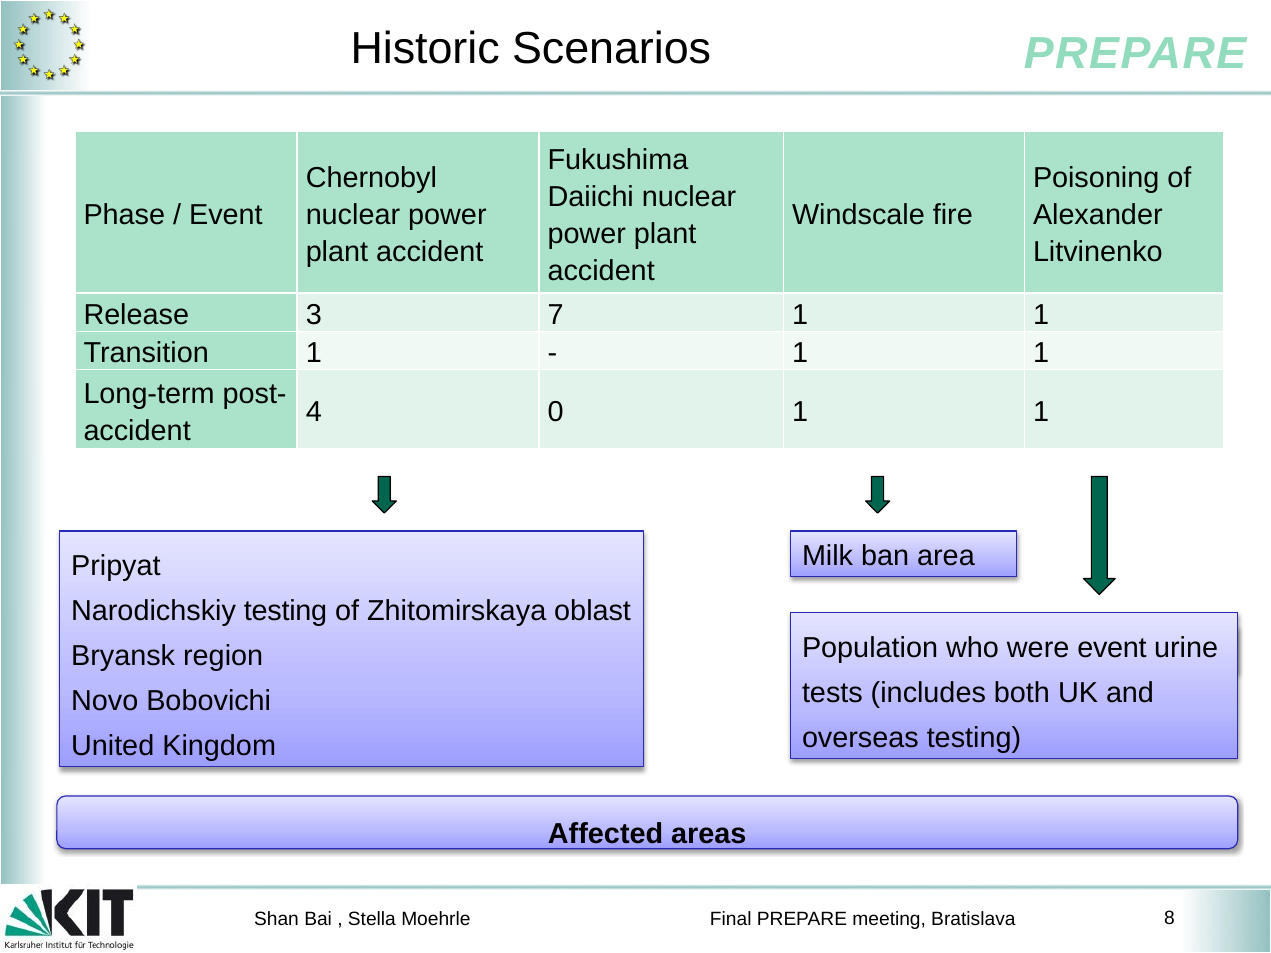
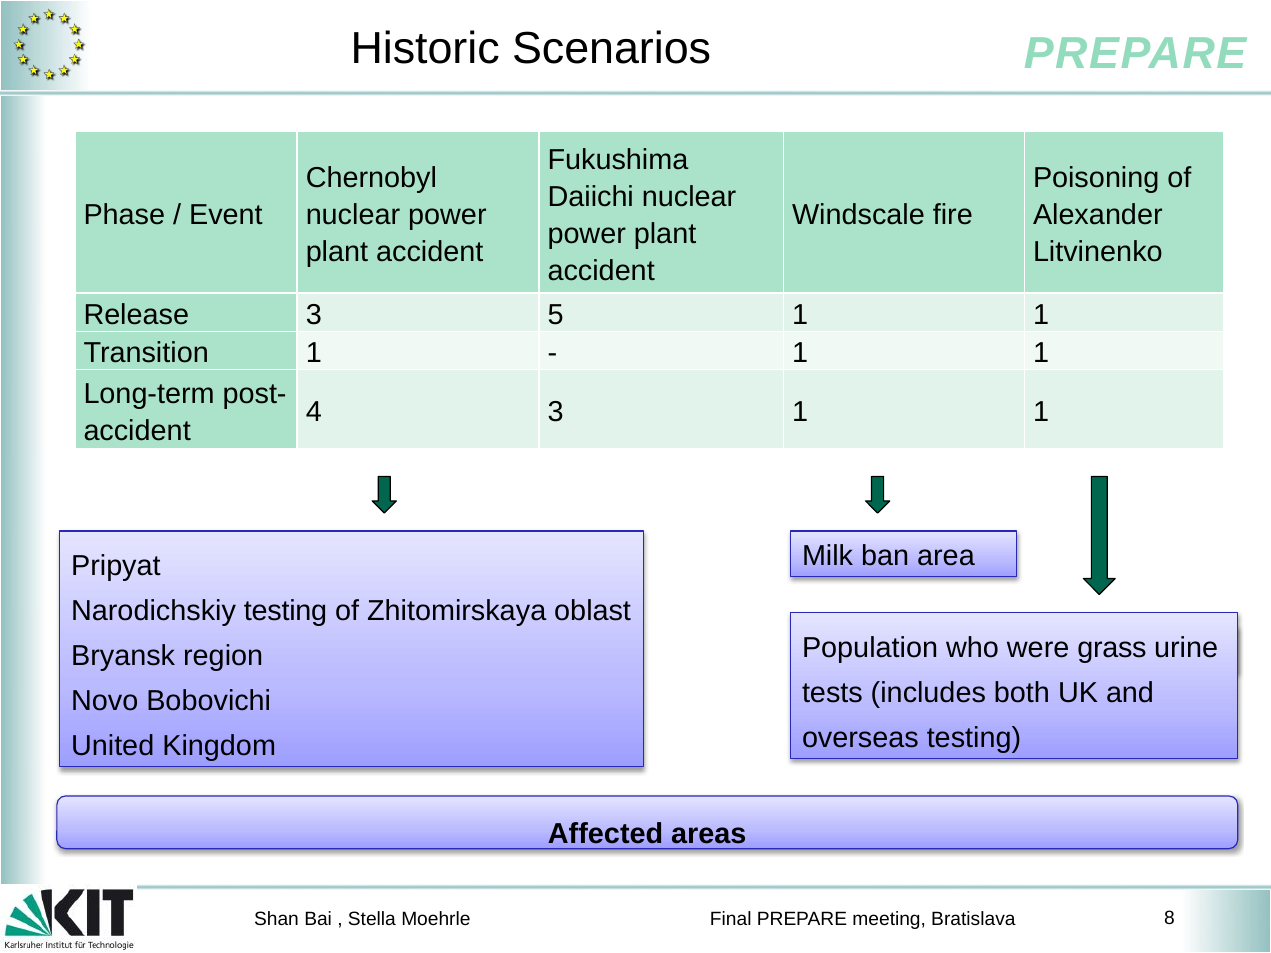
7: 7 -> 5
4 0: 0 -> 3
were event: event -> grass
